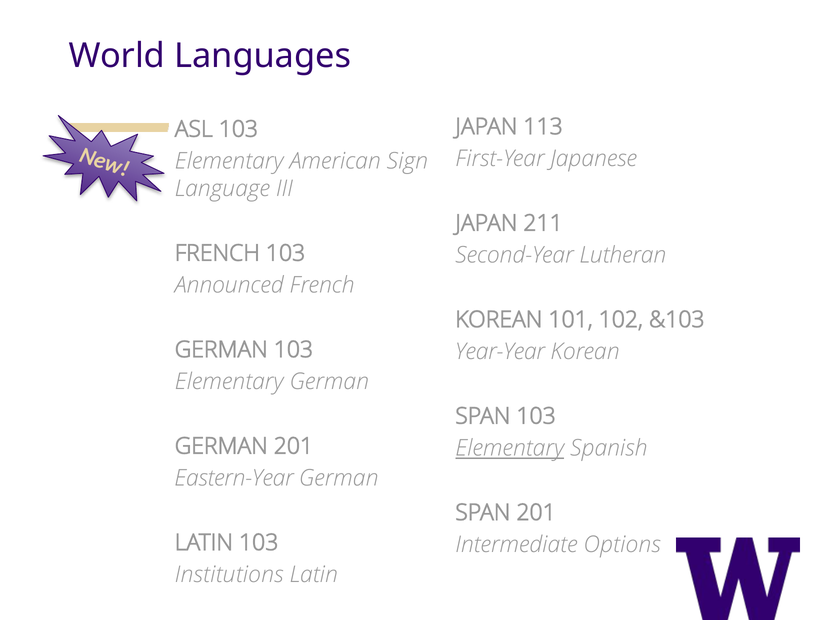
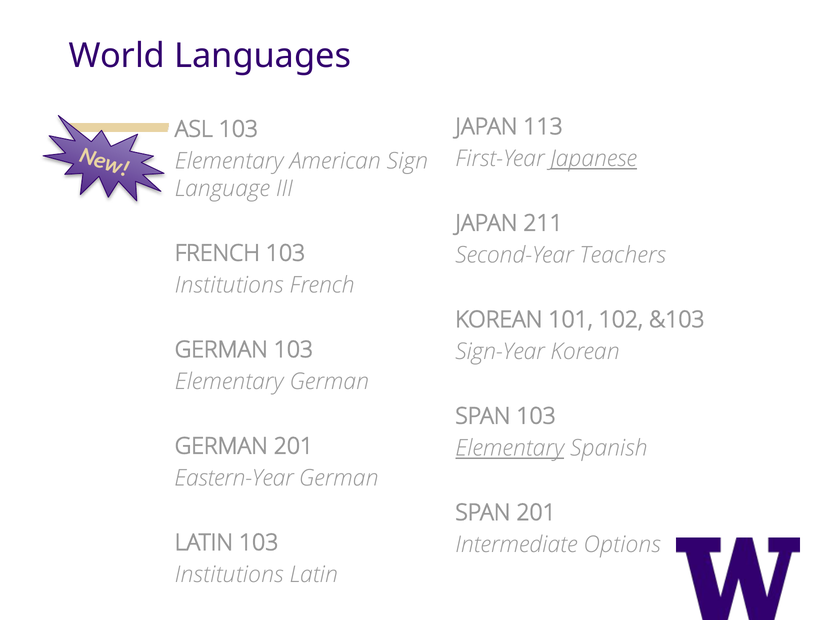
Japanese underline: none -> present
Lutheran: Lutheran -> Teachers
Announced at (229, 285): Announced -> Institutions
Year-Year: Year-Year -> Sign-Year
